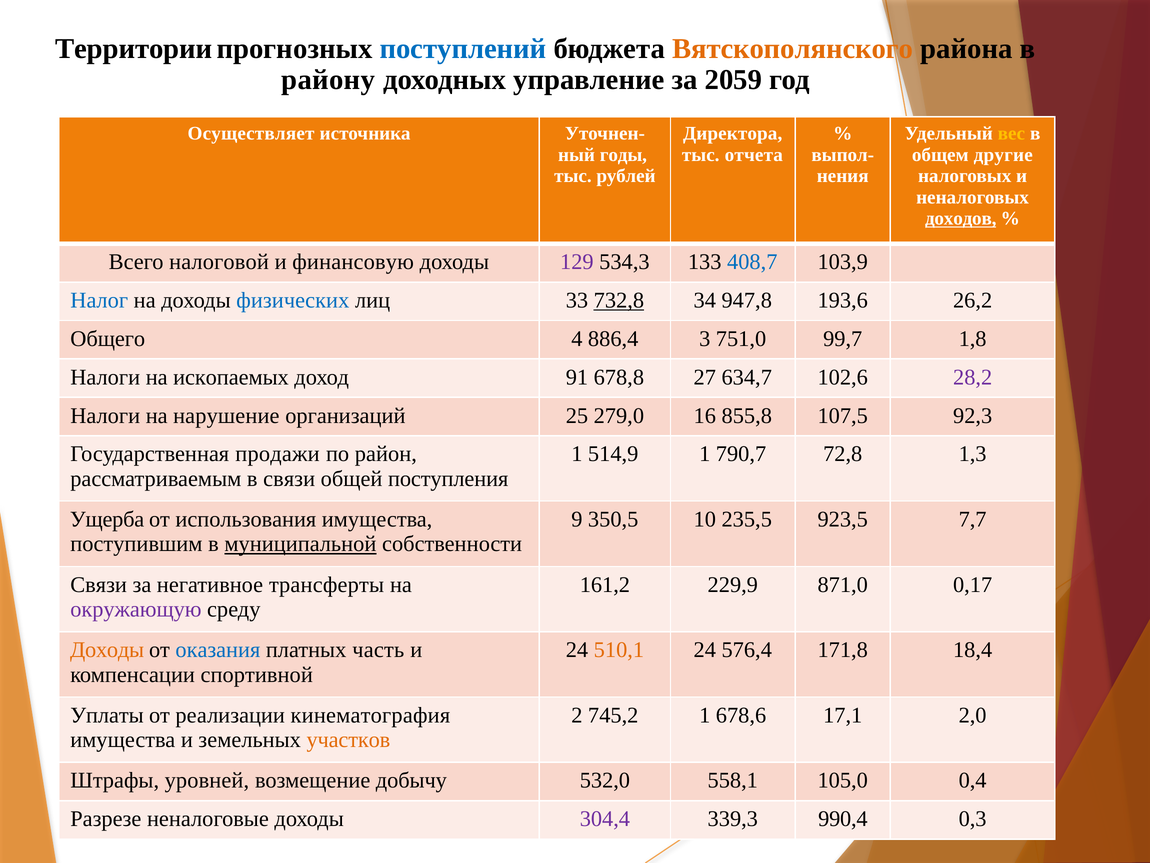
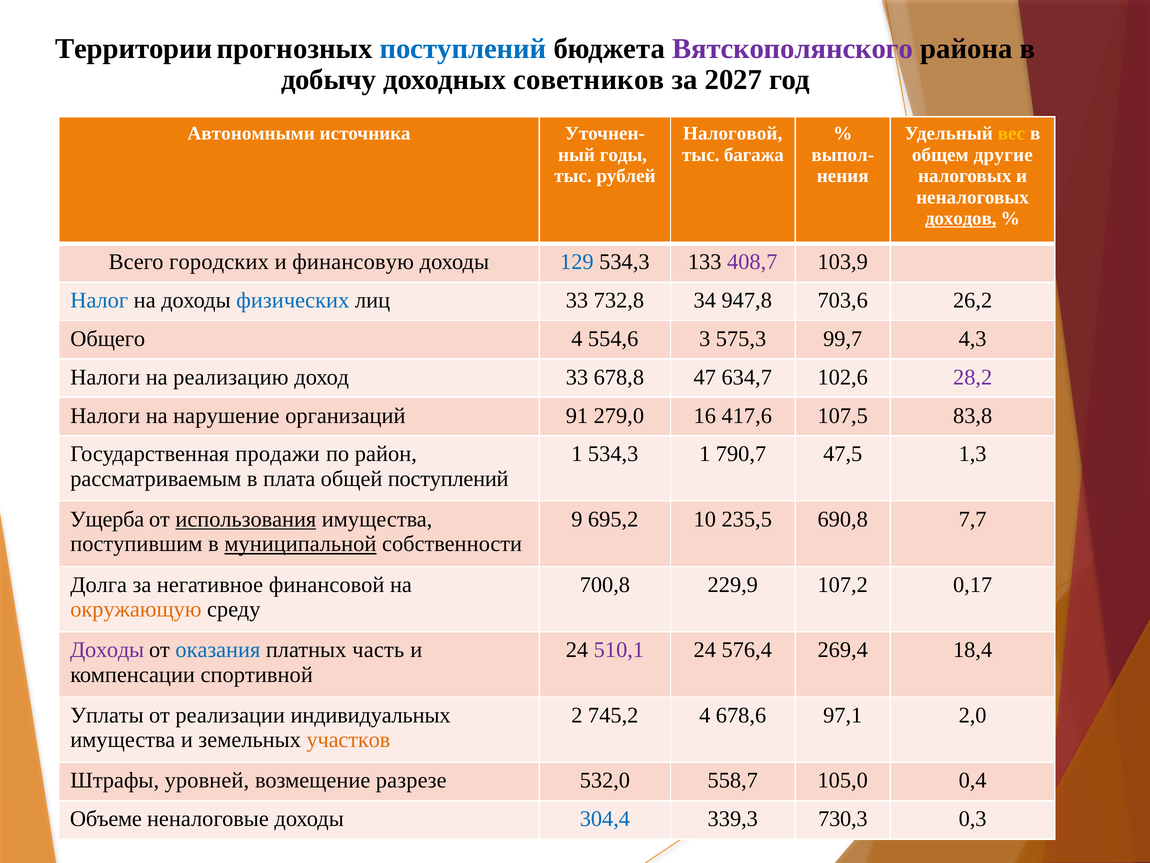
Вятскополянского colour: orange -> purple
району: району -> добычу
управление: управление -> советников
2059: 2059 -> 2027
Осуществляет: Осуществляет -> Автономными
Директора: Директора -> Налоговой
отчета: отчета -> багажа
налоговой: налоговой -> городских
129 colour: purple -> blue
408,7 colour: blue -> purple
732,8 underline: present -> none
193,6: 193,6 -> 703,6
886,4: 886,4 -> 554,6
751,0: 751,0 -> 575,3
1,8: 1,8 -> 4,3
ископаемых: ископаемых -> реализацию
доход 91: 91 -> 33
27: 27 -> 47
25: 25 -> 91
855,8: 855,8 -> 417,6
92,3: 92,3 -> 83,8
1 514,9: 514,9 -> 534,3
72,8: 72,8 -> 47,5
в связи: связи -> плата
общей поступления: поступления -> поступлений
использования underline: none -> present
350,5: 350,5 -> 695,2
923,5: 923,5 -> 690,8
Связи at (99, 584): Связи -> Долга
трансферты: трансферты -> финансовой
161,2: 161,2 -> 700,8
871,0: 871,0 -> 107,2
окружающую colour: purple -> orange
Доходы at (107, 650) colour: orange -> purple
510,1 colour: orange -> purple
171,8: 171,8 -> 269,4
кинематография: кинематография -> индивидуальных
745,2 1: 1 -> 4
17,1: 17,1 -> 97,1
добычу: добычу -> разрезе
558,1: 558,1 -> 558,7
Разрезе: Разрезе -> Объеме
304,4 colour: purple -> blue
990,4: 990,4 -> 730,3
